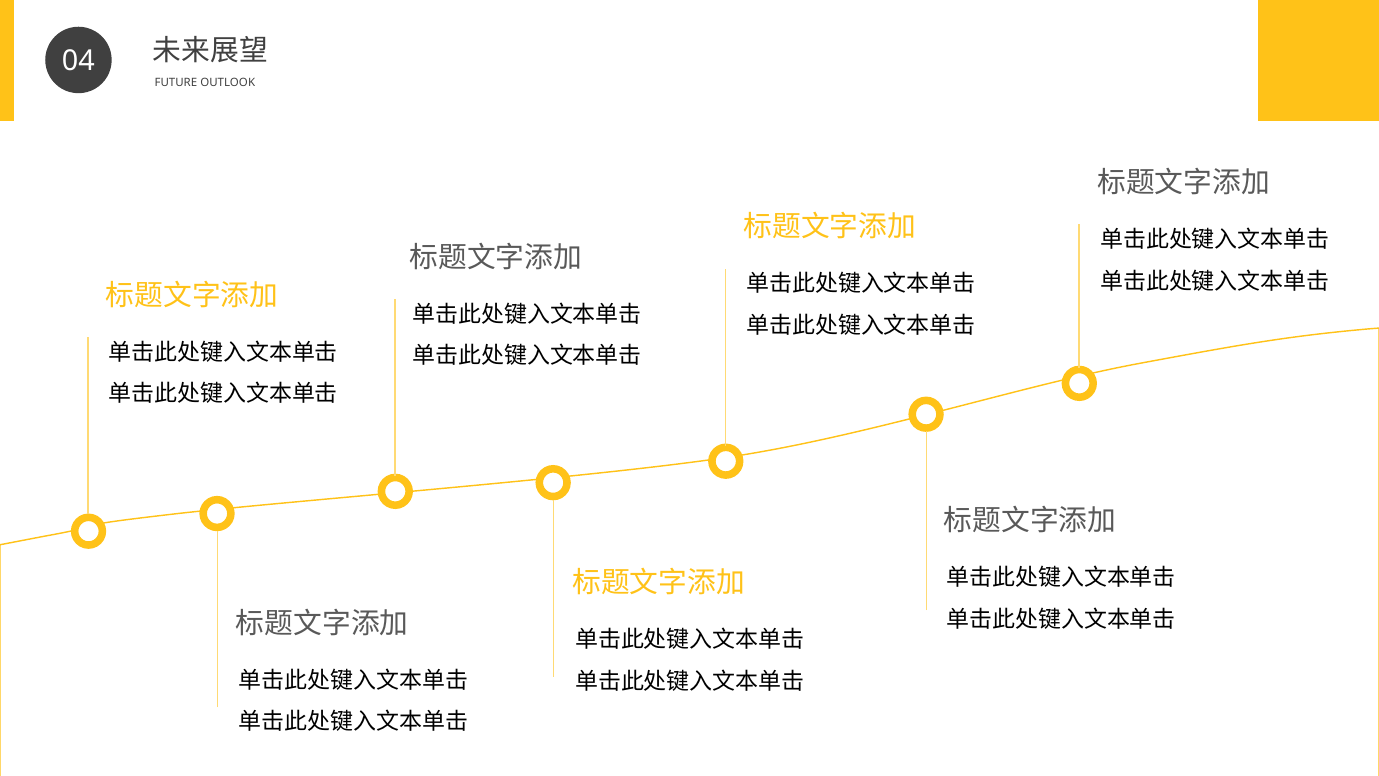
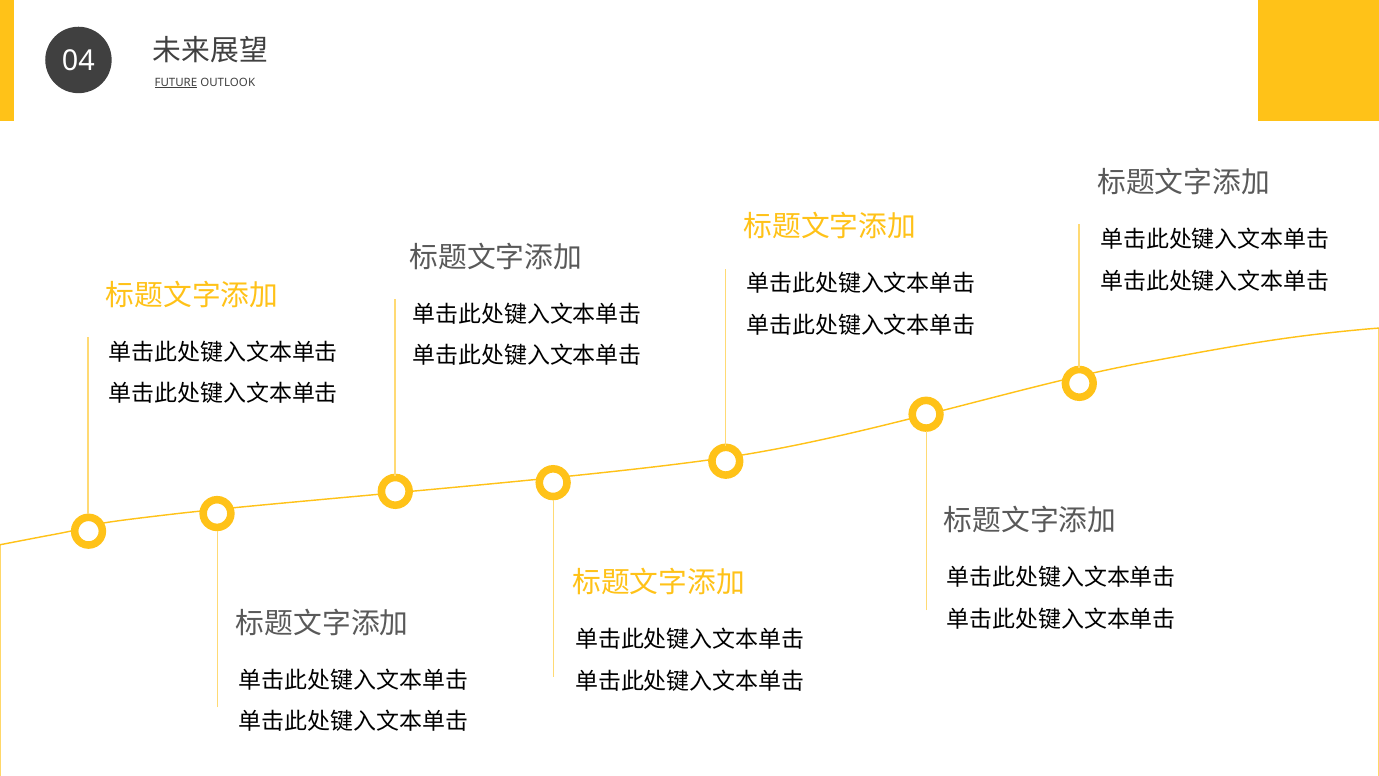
FUTURE underline: none -> present
